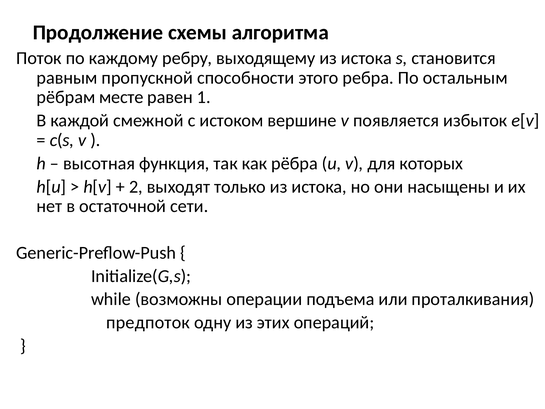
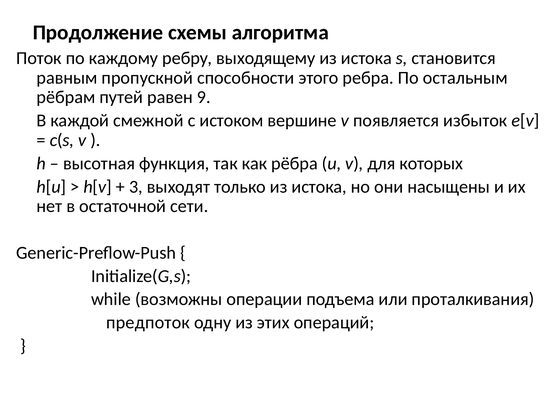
месте: месте -> путей
1: 1 -> 9
2: 2 -> 3
